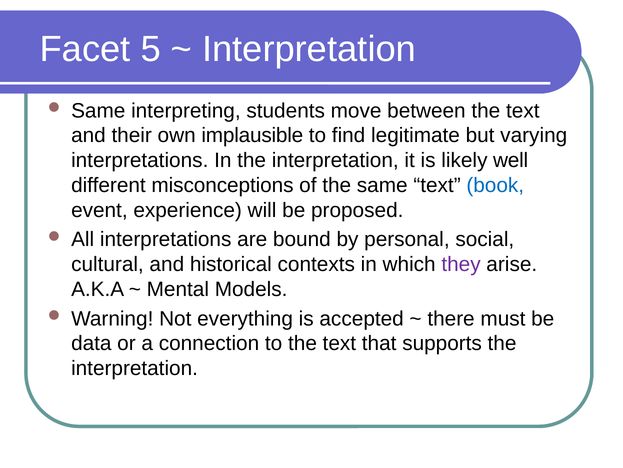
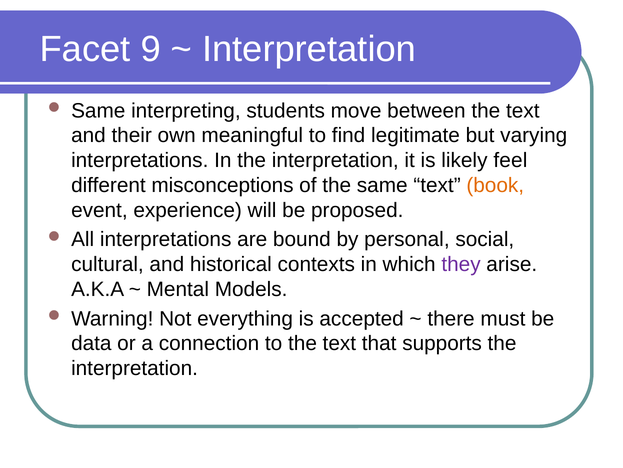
5: 5 -> 9
implausible: implausible -> meaningful
well: well -> feel
book colour: blue -> orange
